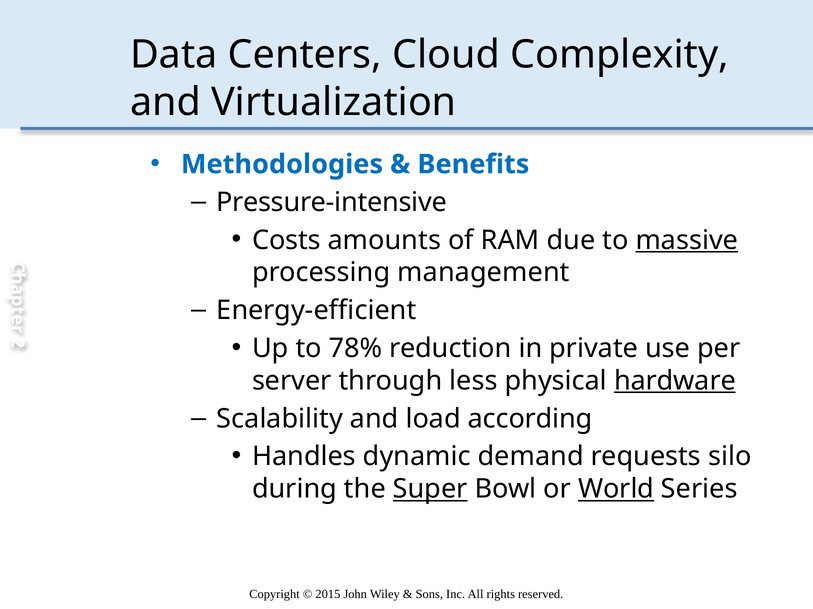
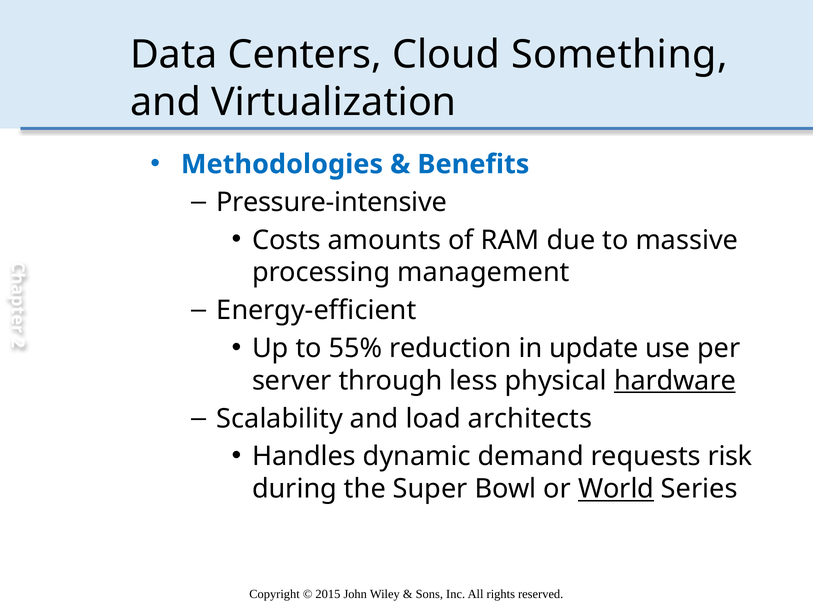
Complexity: Complexity -> Something
massive underline: present -> none
78%: 78% -> 55%
private: private -> update
according: according -> architects
silo: silo -> risk
Super underline: present -> none
